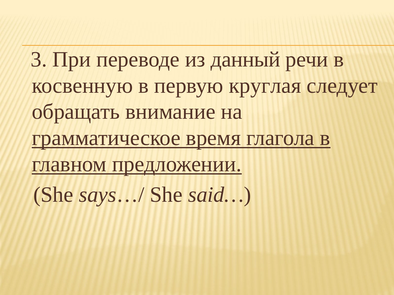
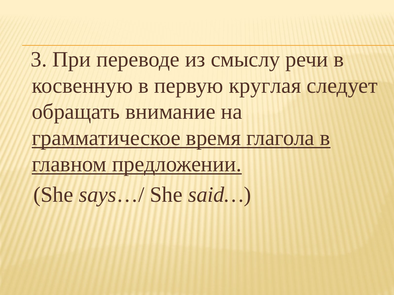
данный: данный -> смыслу
